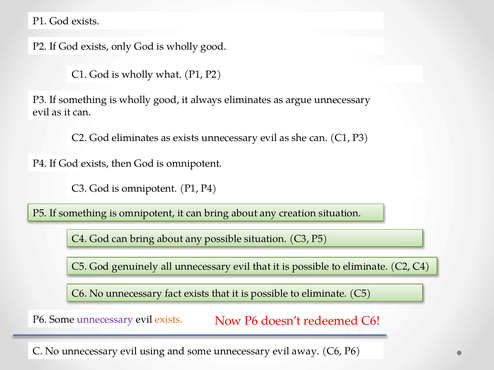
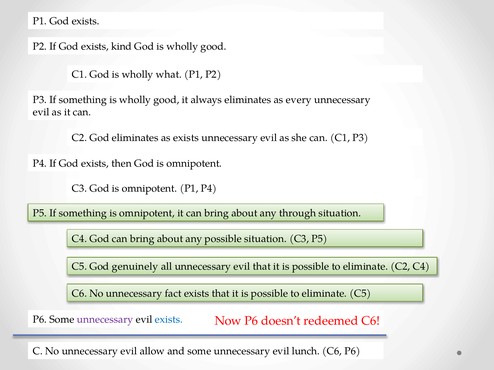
only: only -> kind
argue: argue -> every
creation: creation -> through
exists at (169, 320) colour: orange -> blue
using: using -> allow
away: away -> lunch
